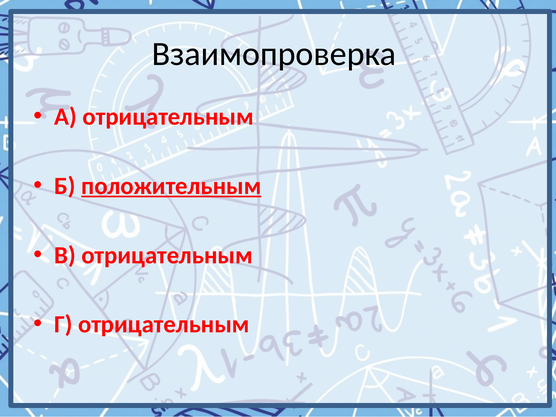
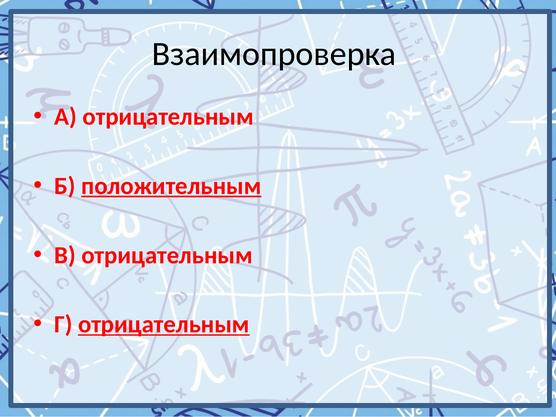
отрицательным at (164, 324) underline: none -> present
